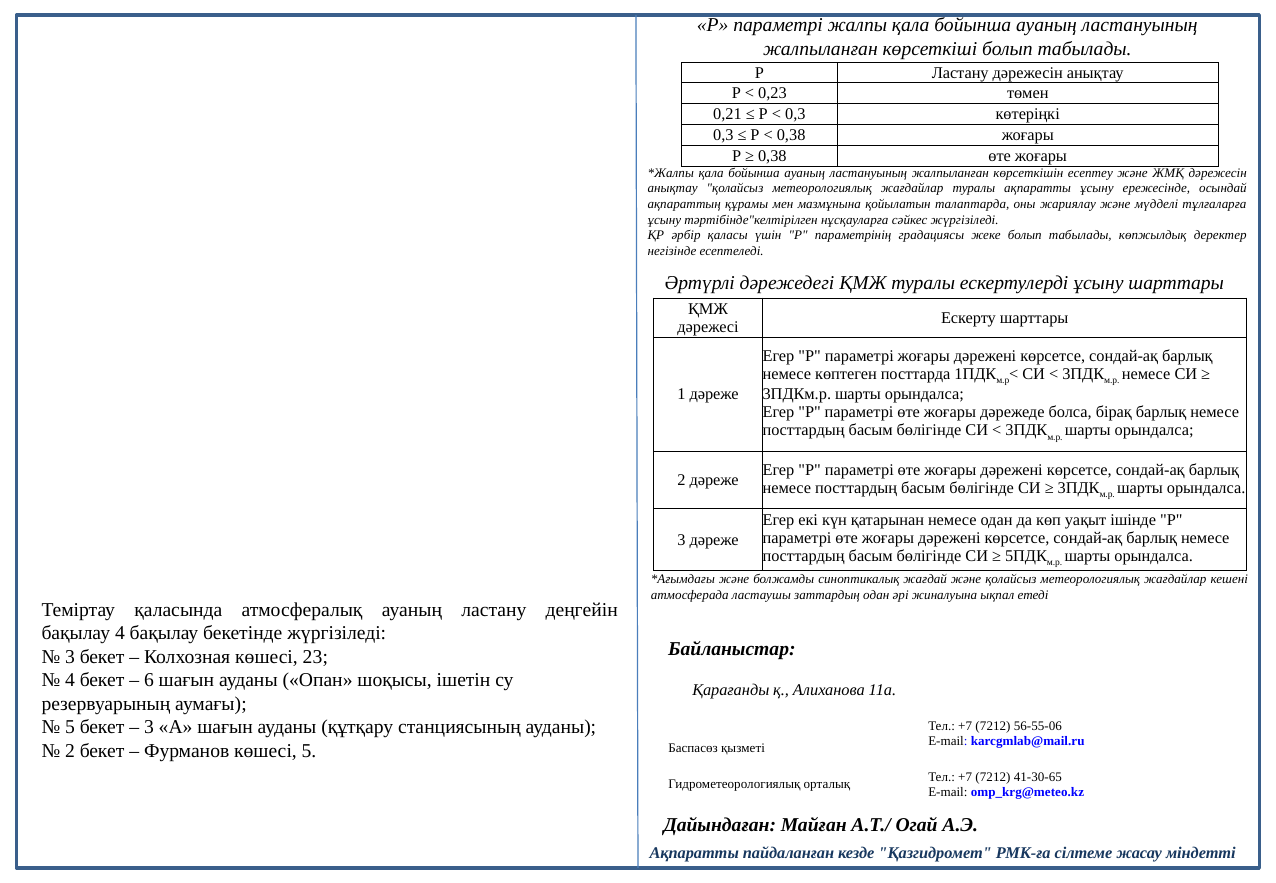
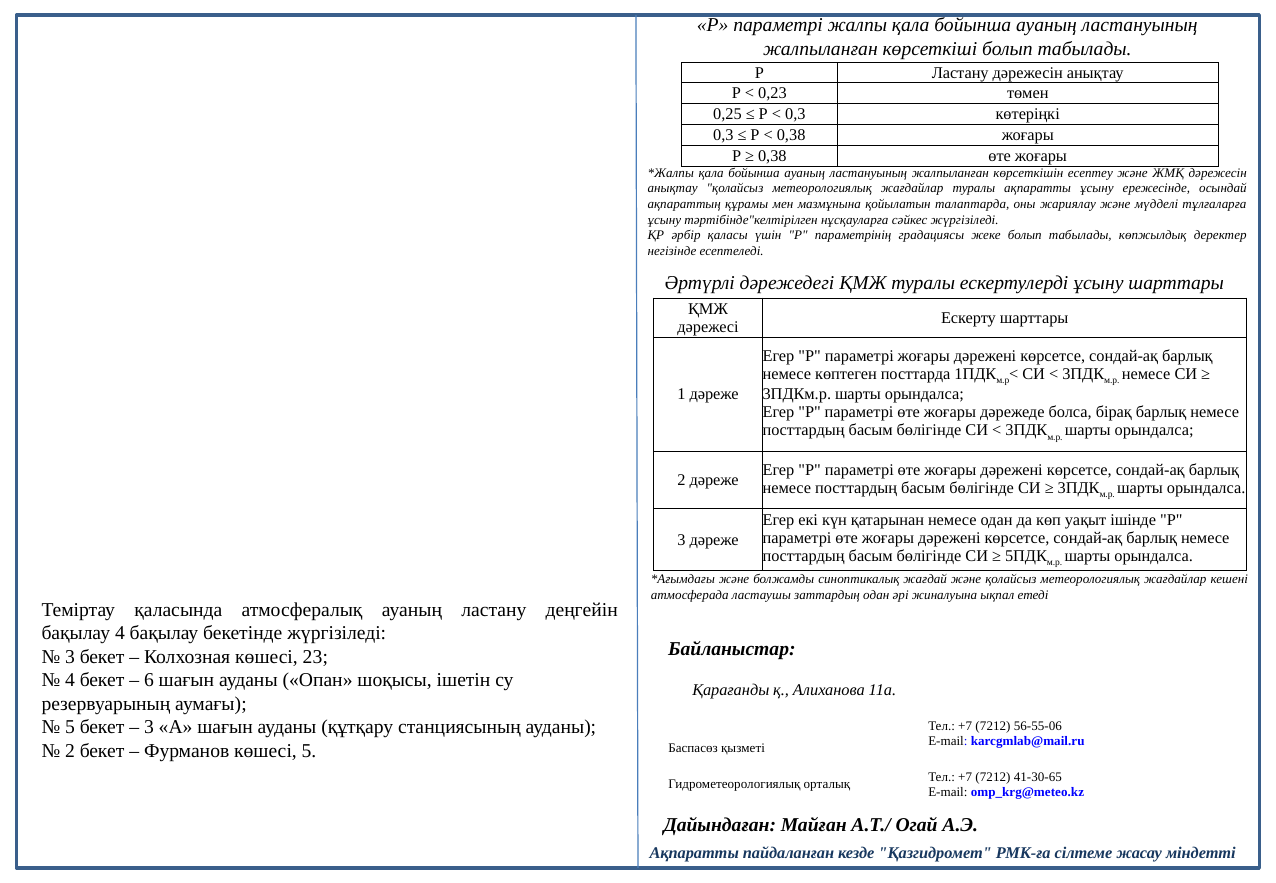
0,21: 0,21 -> 0,25
